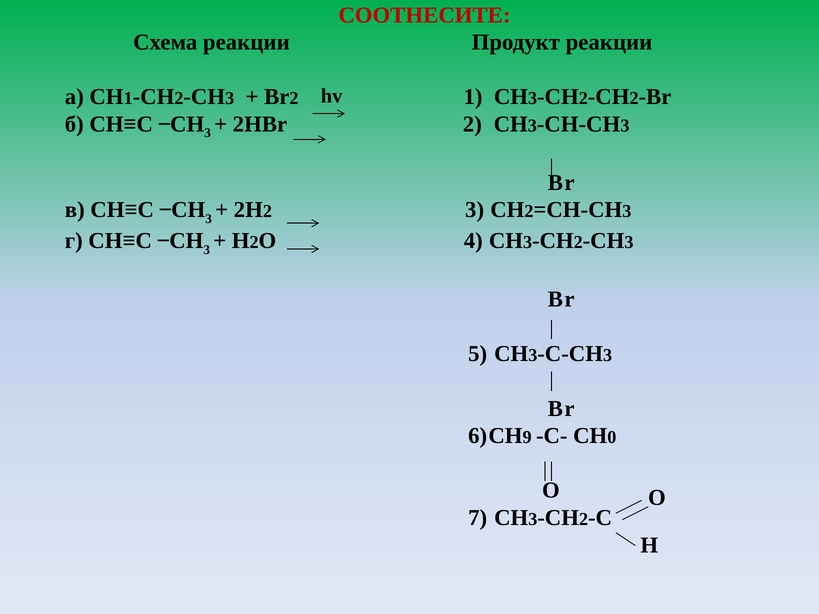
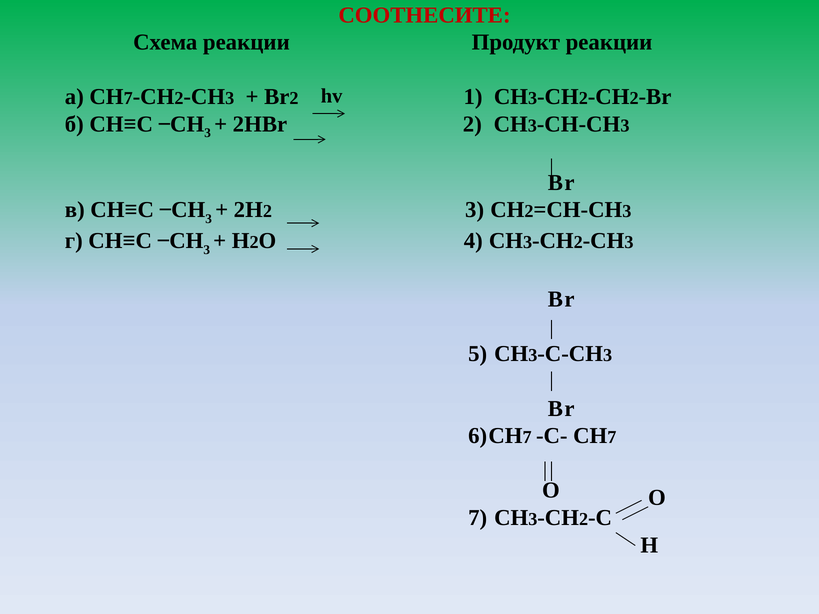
1 at (128, 99): 1 -> 7
9 at (527, 437): 9 -> 7
0 at (612, 437): 0 -> 7
